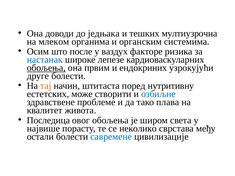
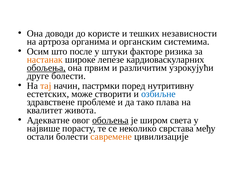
једњака: једњака -> користе
мултиузрочна: мултиузрочна -> независности
млеком: млеком -> артроза
ваздух: ваздух -> штуки
настанак colour: blue -> orange
ендокриних: ендокриних -> различитим
штитаста: штитаста -> пастрмки
Последица: Последица -> Адекватне
обољења at (110, 120) underline: none -> present
савремене colour: blue -> orange
